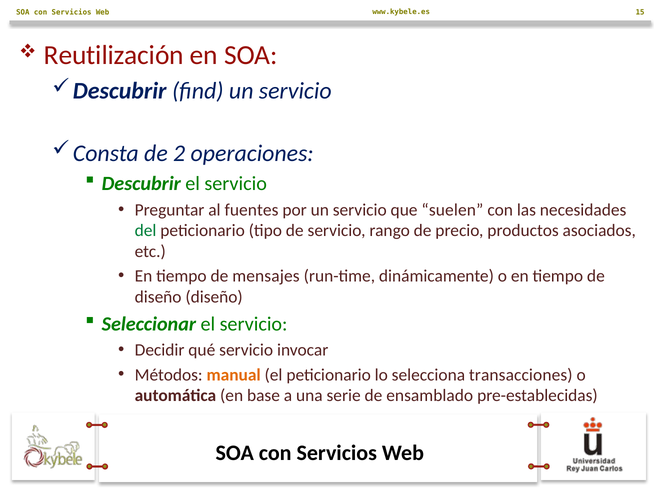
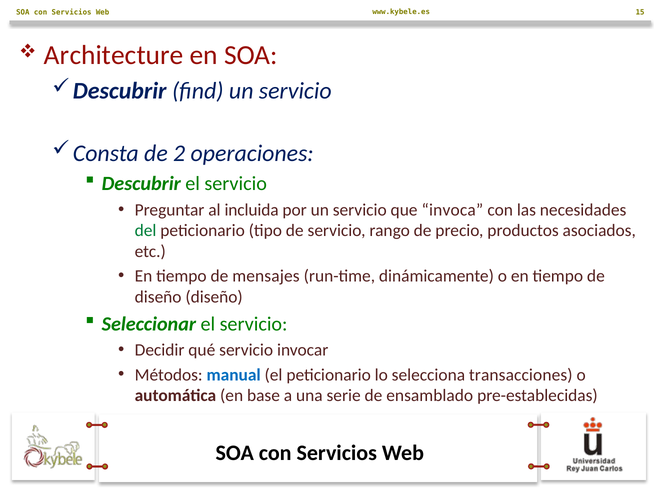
Reutilización: Reutilización -> Architecture
fuentes: fuentes -> incluida
suelen: suelen -> invoca
manual colour: orange -> blue
